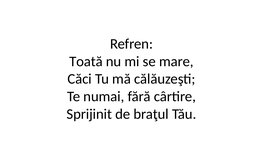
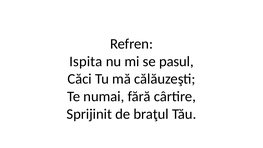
Toată: Toată -> Ispita
mare: mare -> pasul
